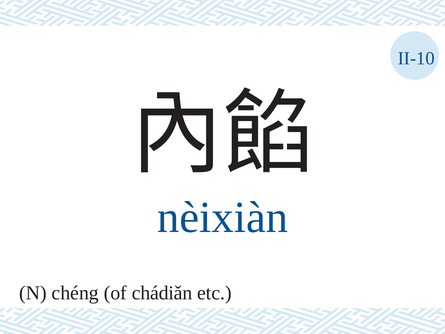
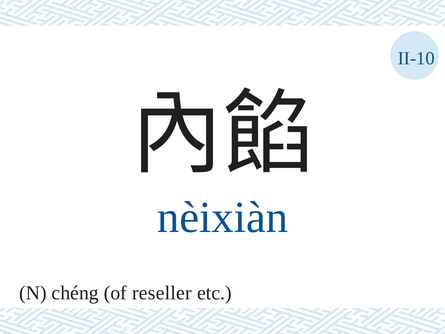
chádiǎn: chádiǎn -> reseller
